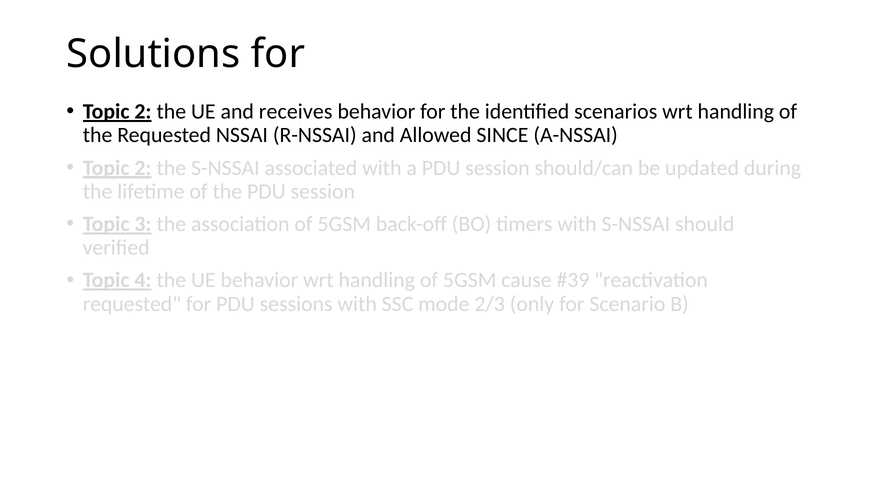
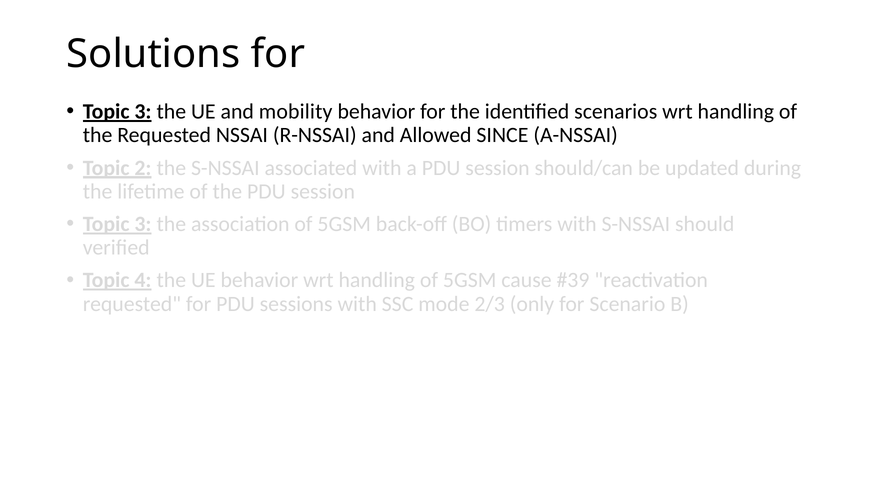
2 at (143, 112): 2 -> 3
receives: receives -> mobility
